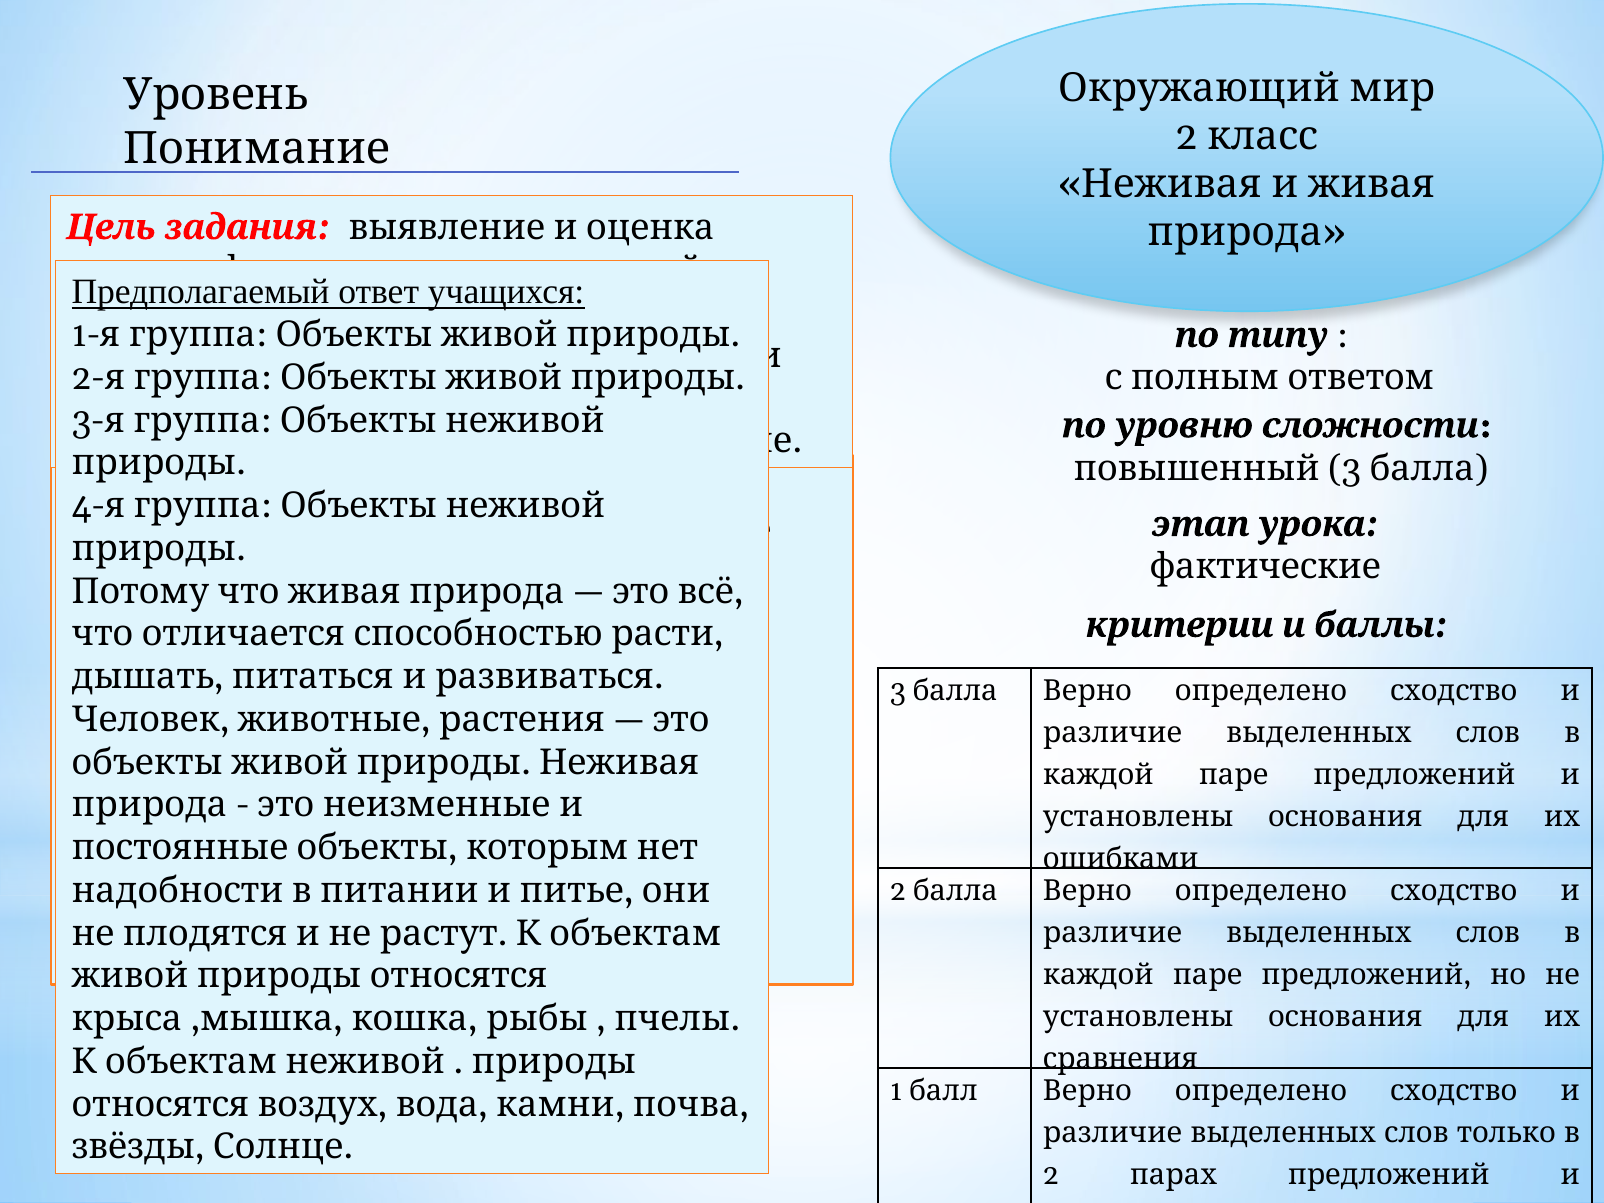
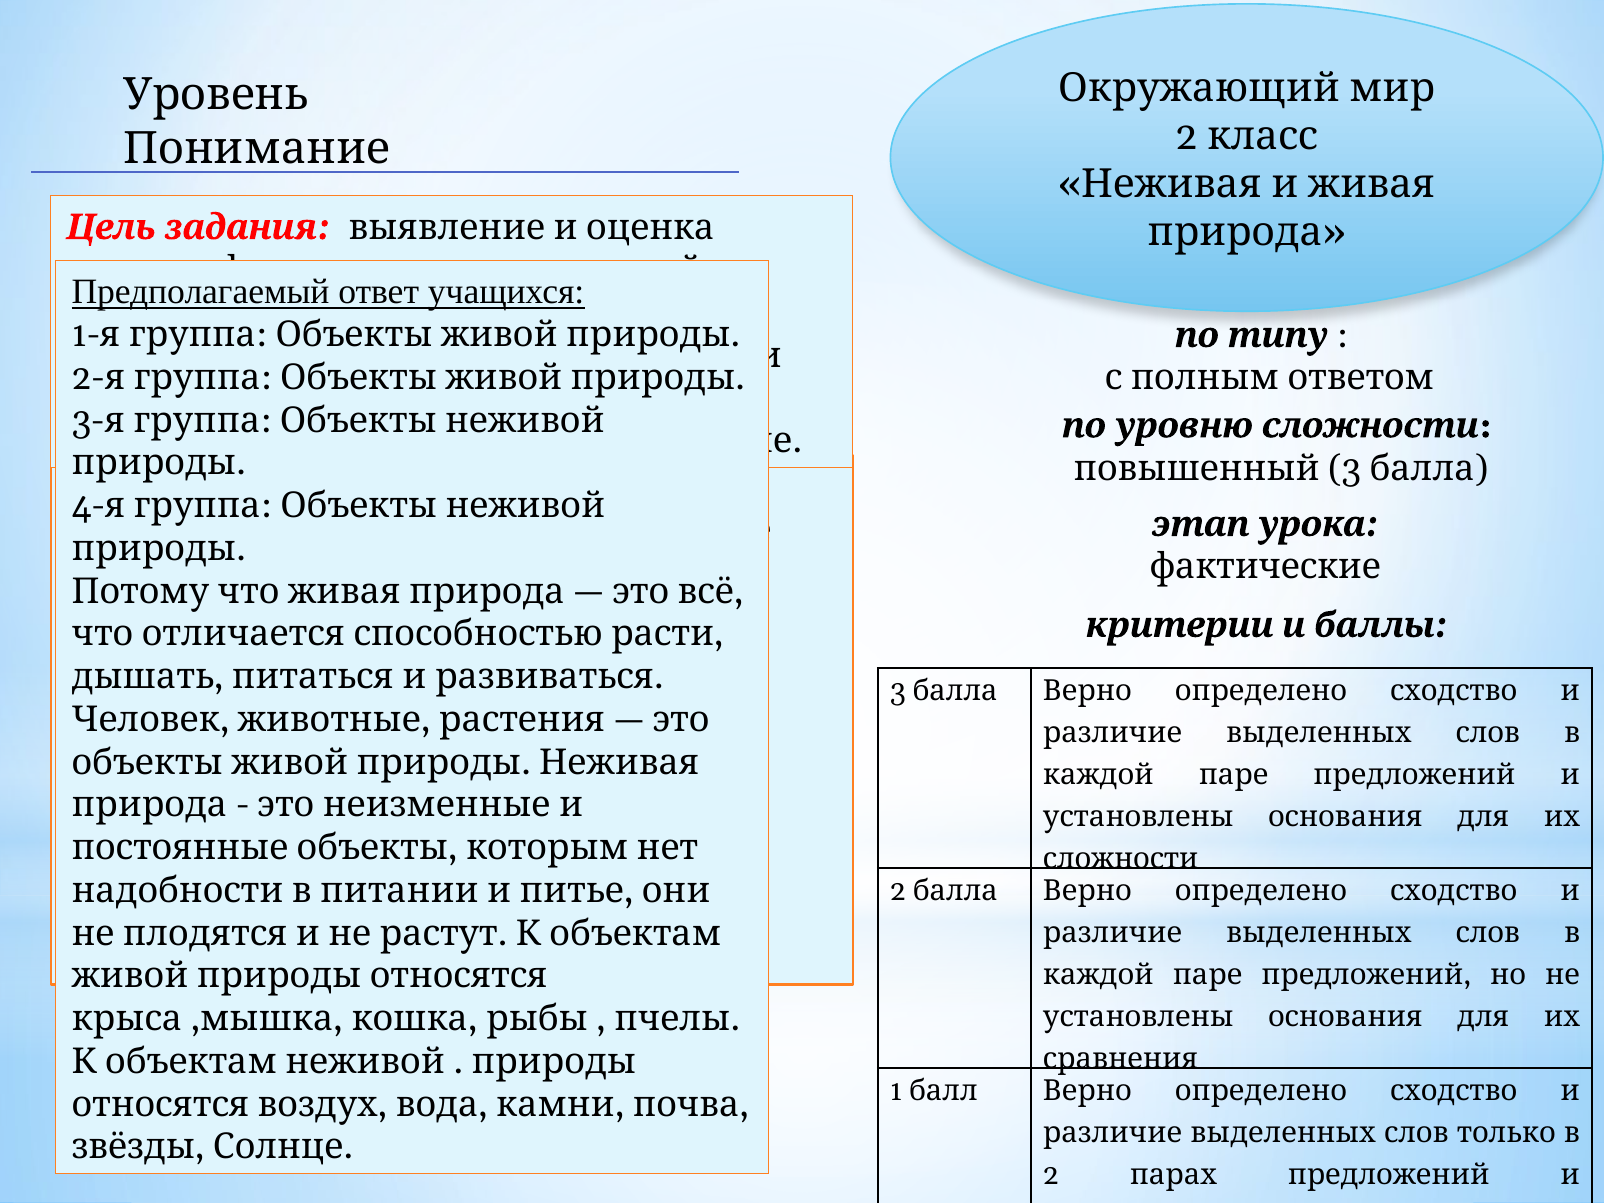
ошибками at (1121, 859): ошибками -> сложности
